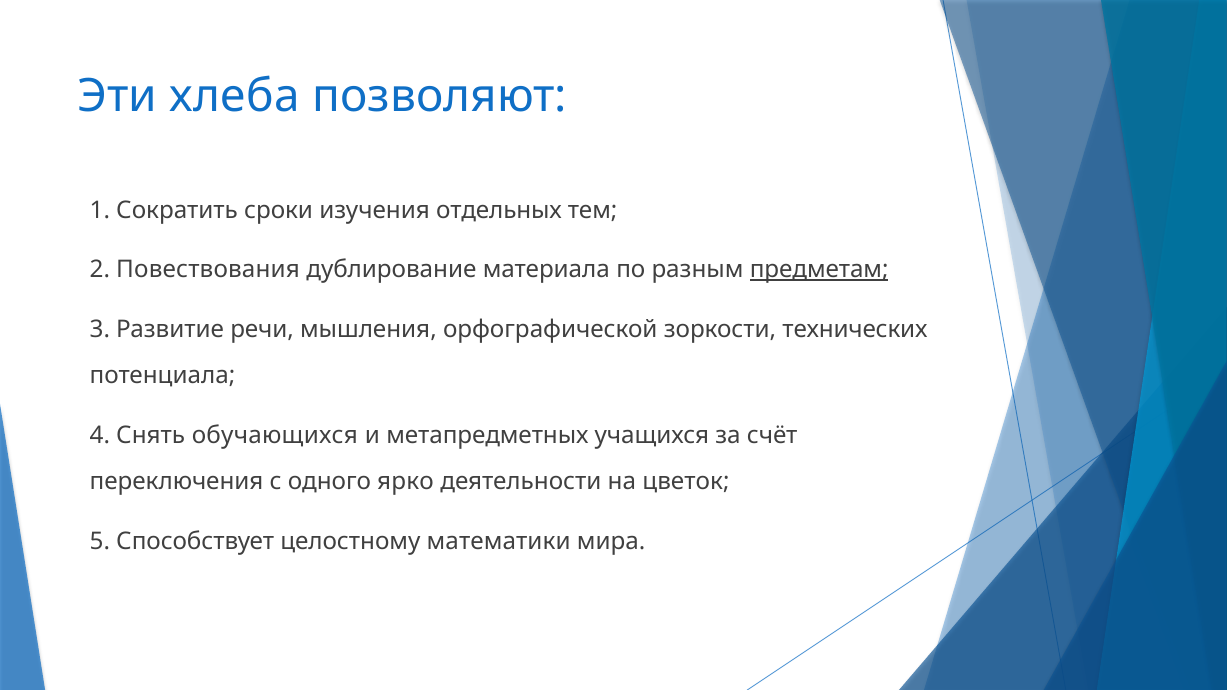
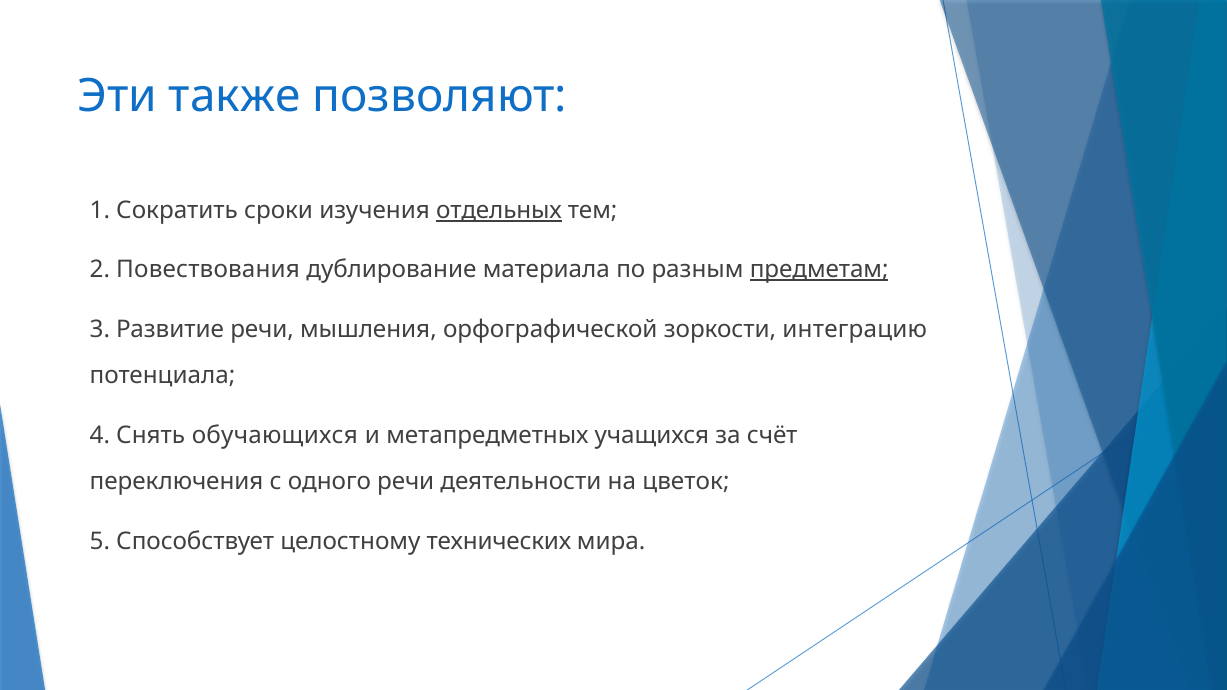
хлеба: хлеба -> также
отдельных underline: none -> present
технических: технических -> интеграцию
одного ярко: ярко -> речи
математики: математики -> технических
